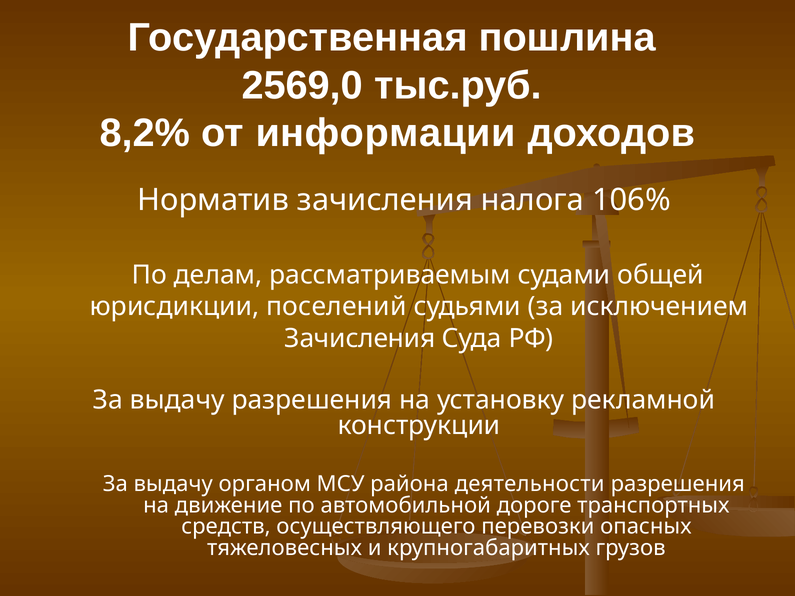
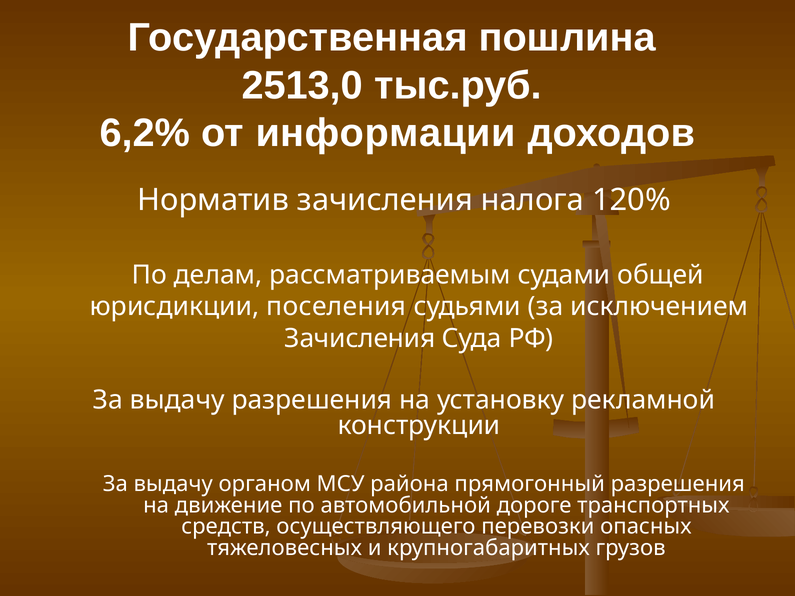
2569,0: 2569,0 -> 2513,0
8,2%: 8,2% -> 6,2%
106%: 106% -> 120%
поселений: поселений -> поселения
деятельности: деятельности -> прямогонный
